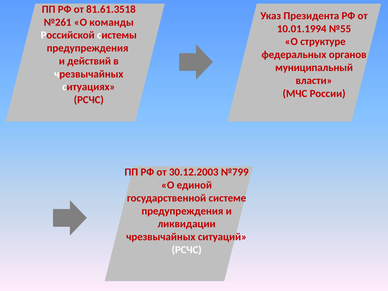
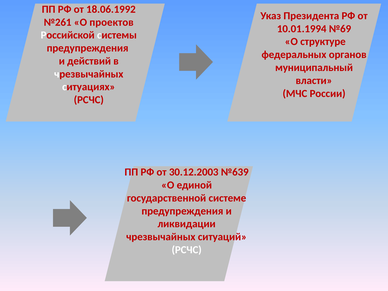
81.61.3518: 81.61.3518 -> 18.06.1992
команды: команды -> проектов
№55: №55 -> №69
№799: №799 -> №639
